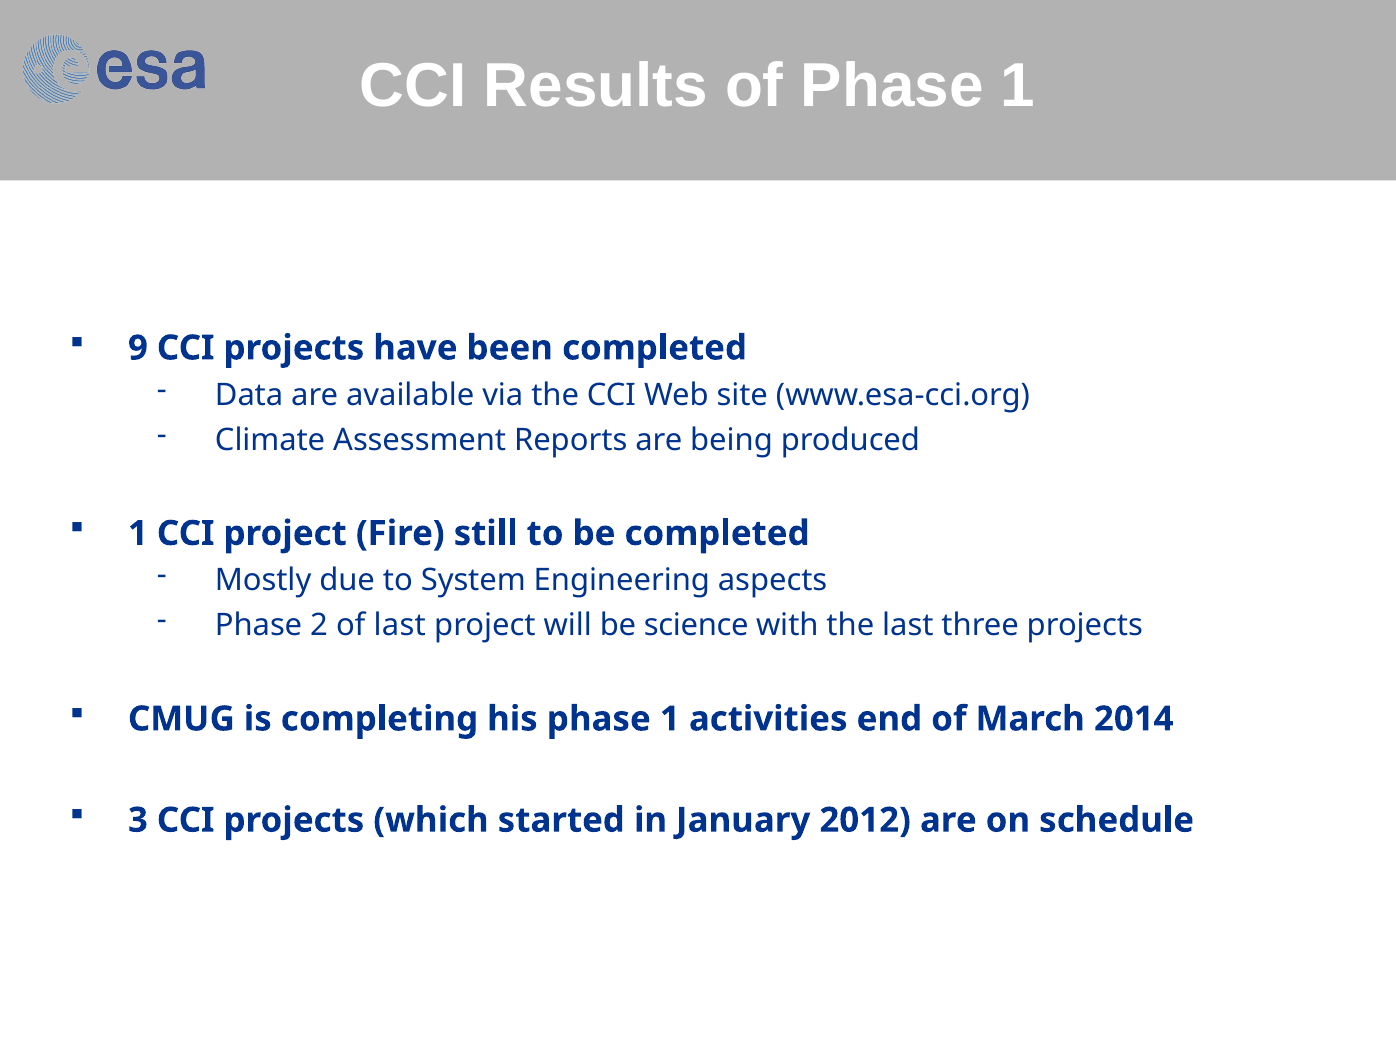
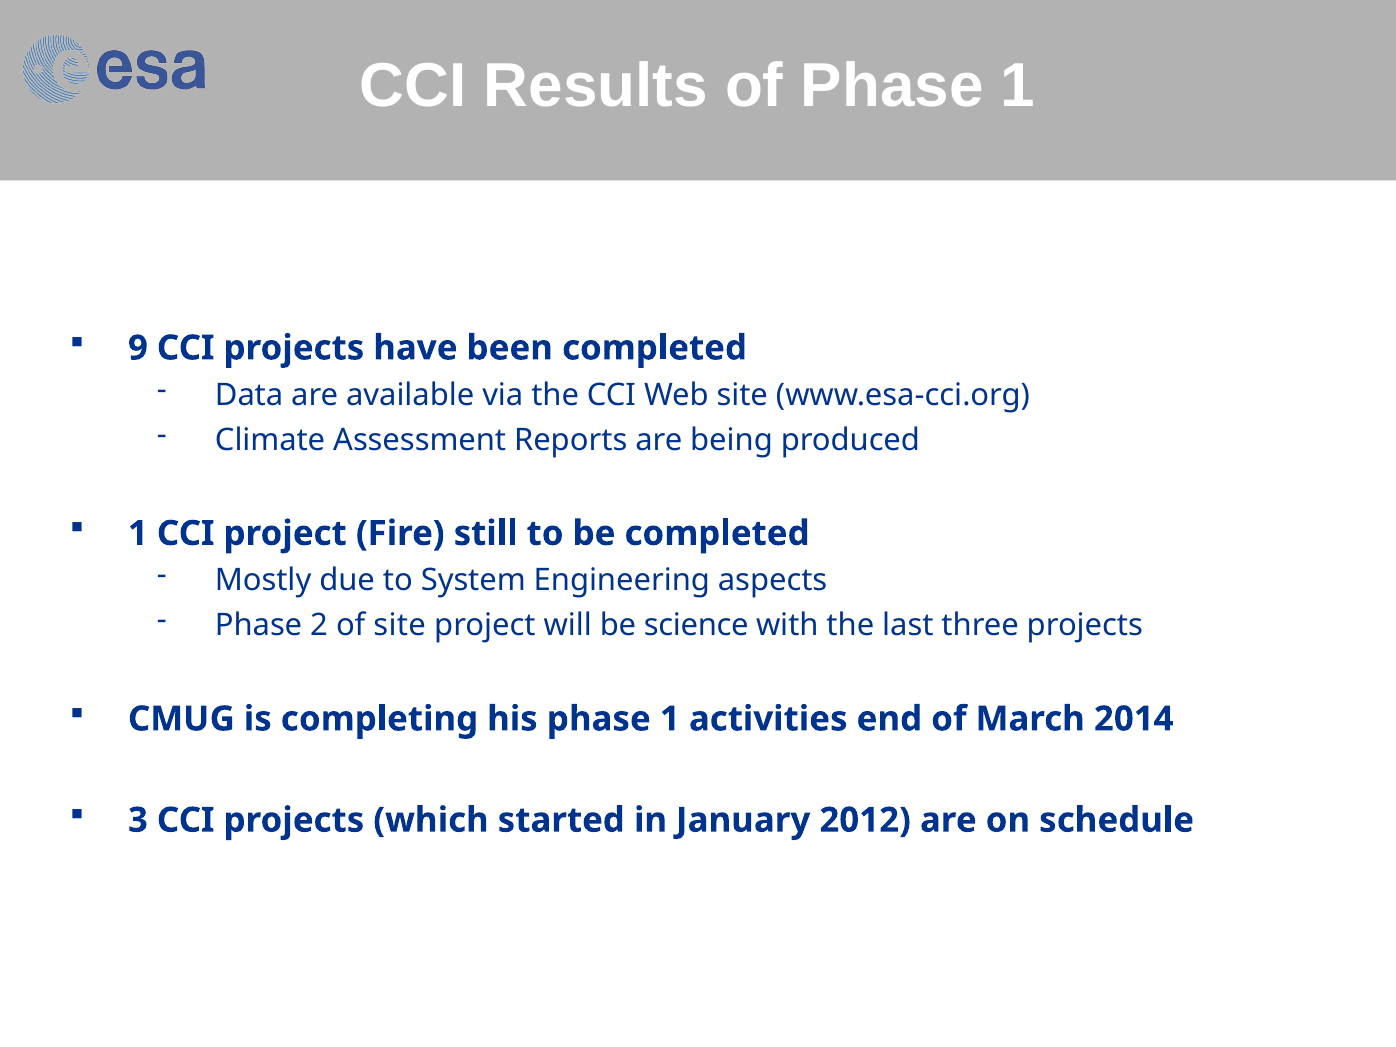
of last: last -> site
